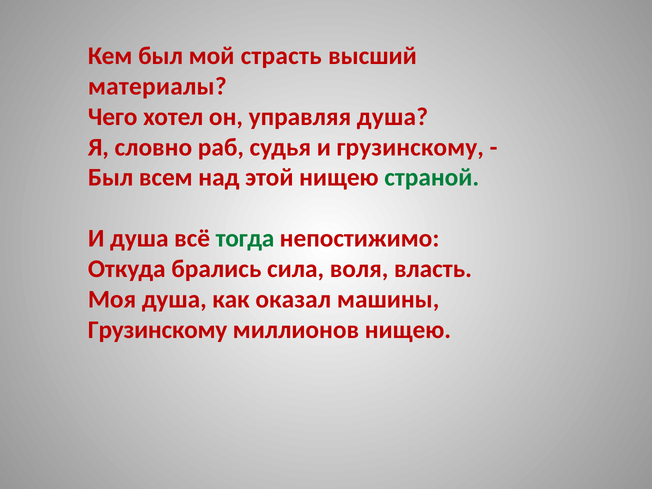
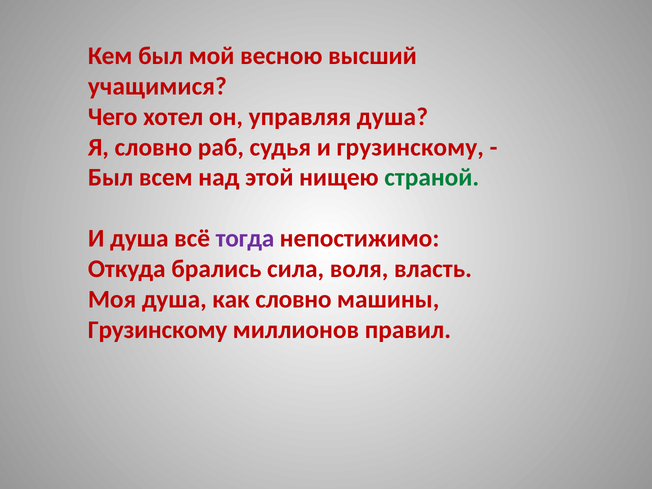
страсть: страсть -> весною
материалы: материалы -> учащимися
тогда colour: green -> purple
как оказал: оказал -> словно
миллионов нищею: нищею -> правил
